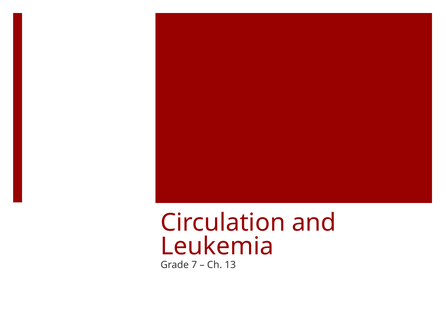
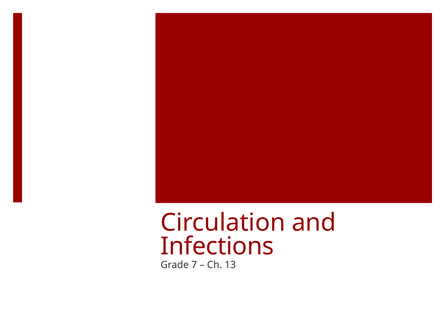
Leukemia: Leukemia -> Infections
